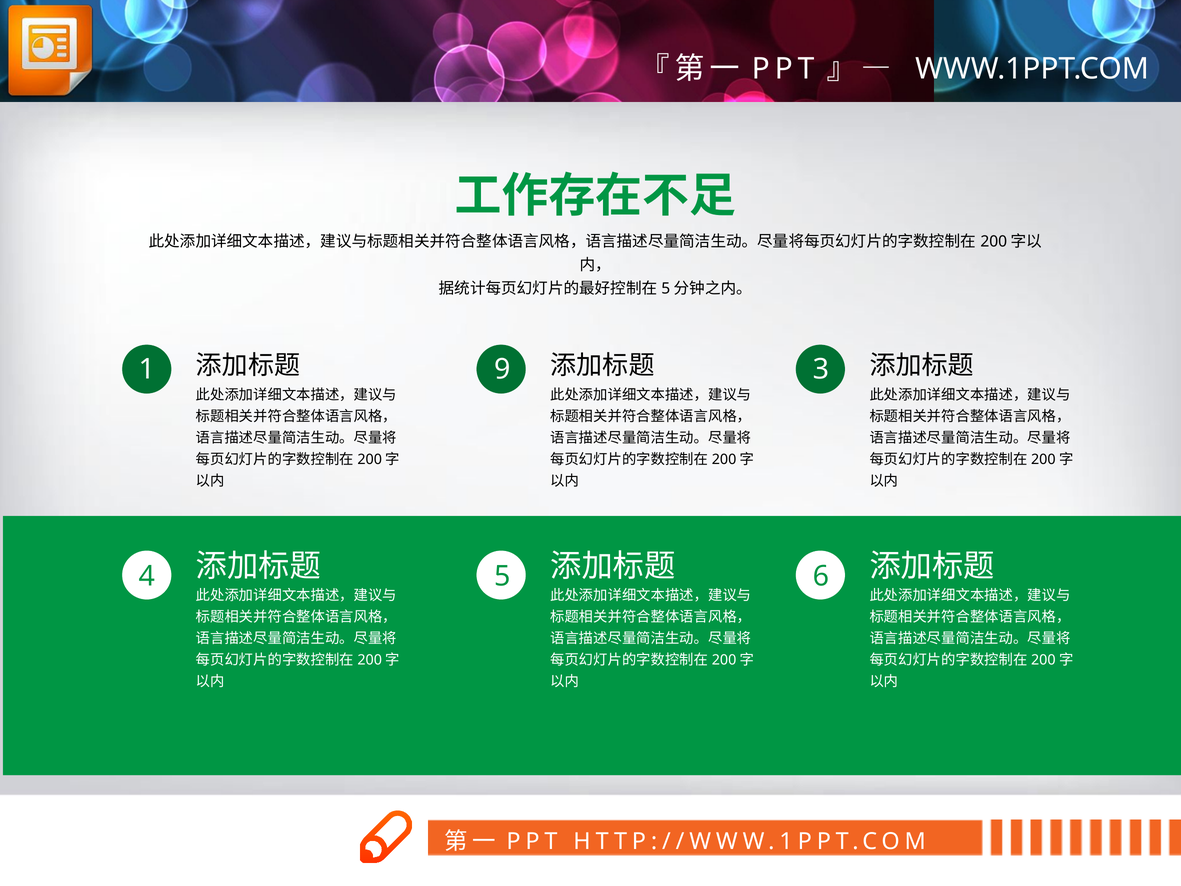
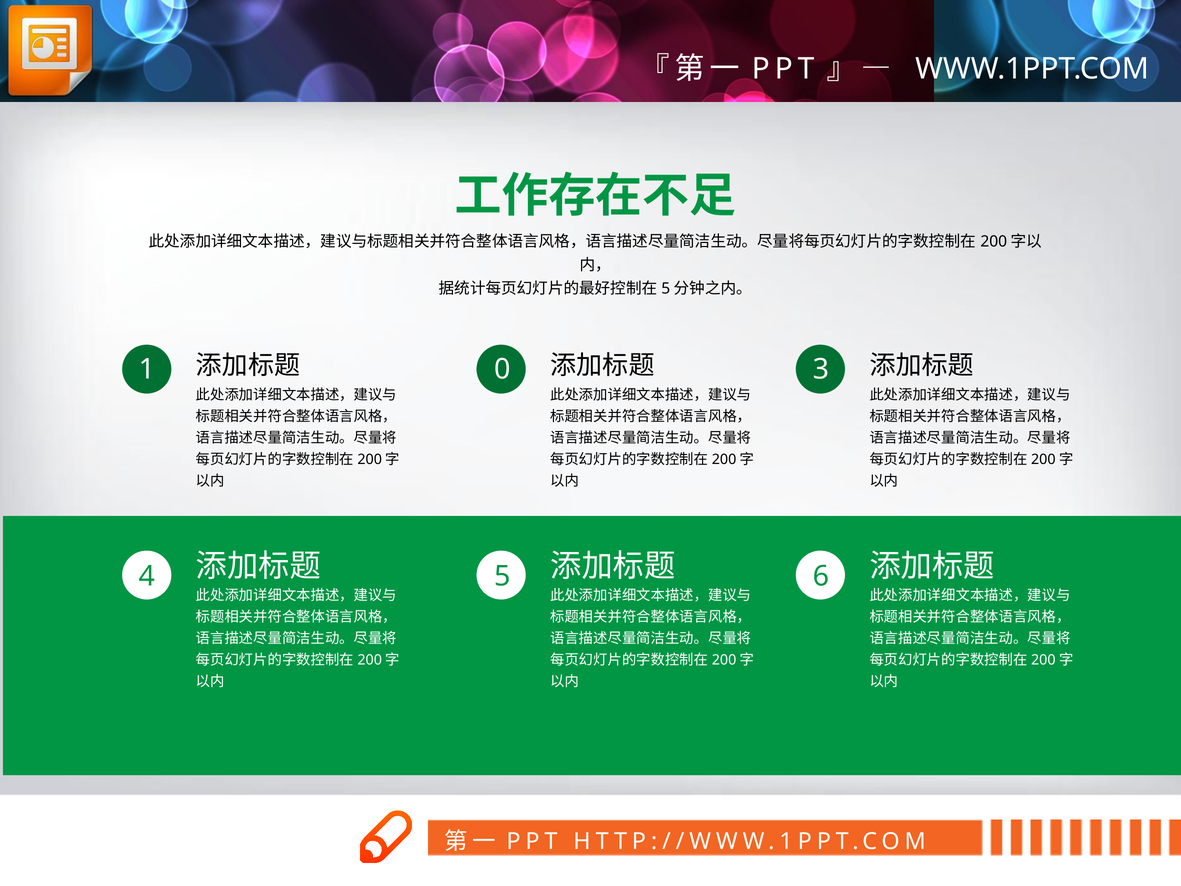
9: 9 -> 0
